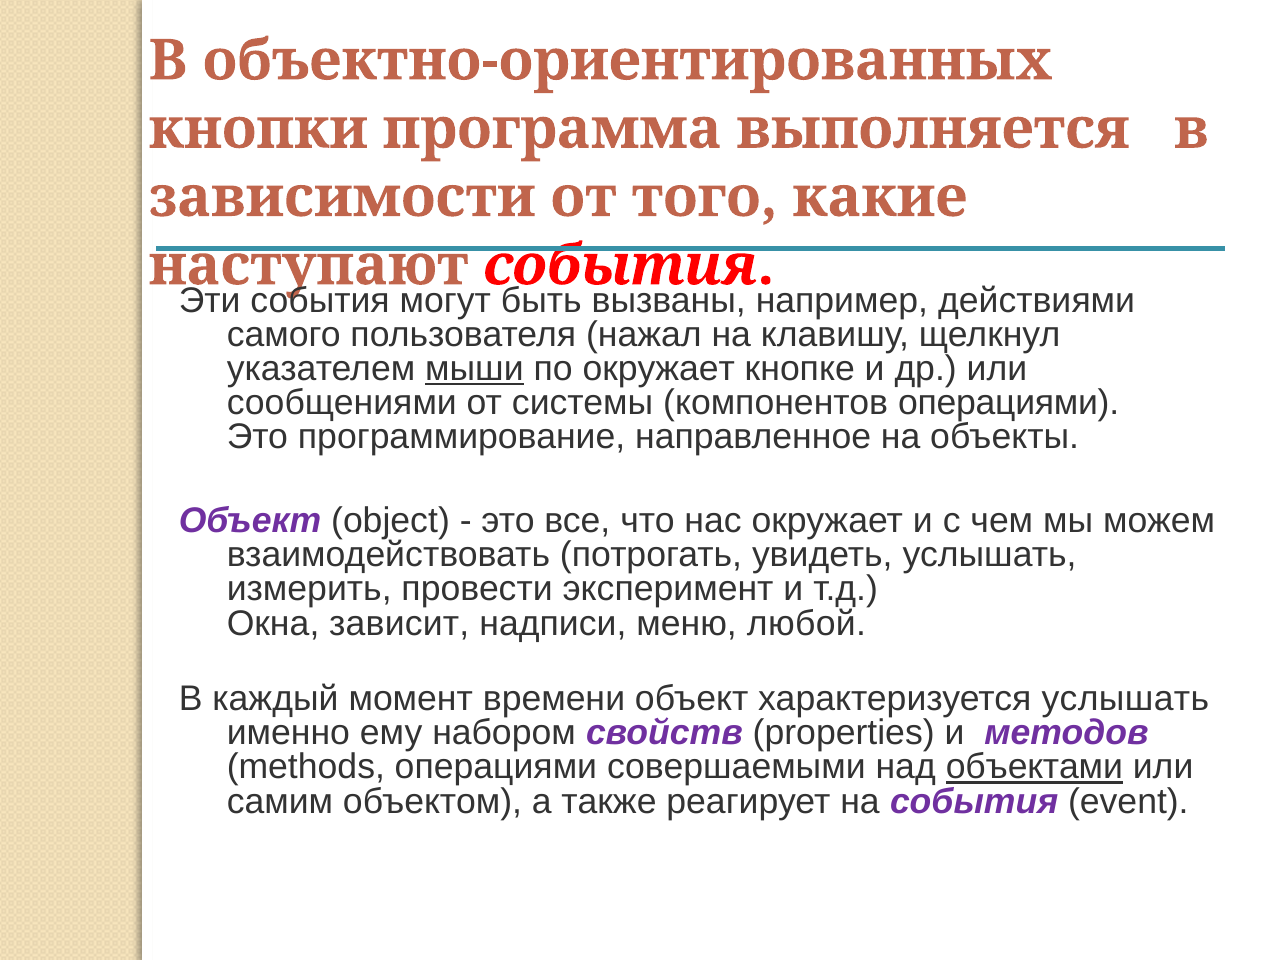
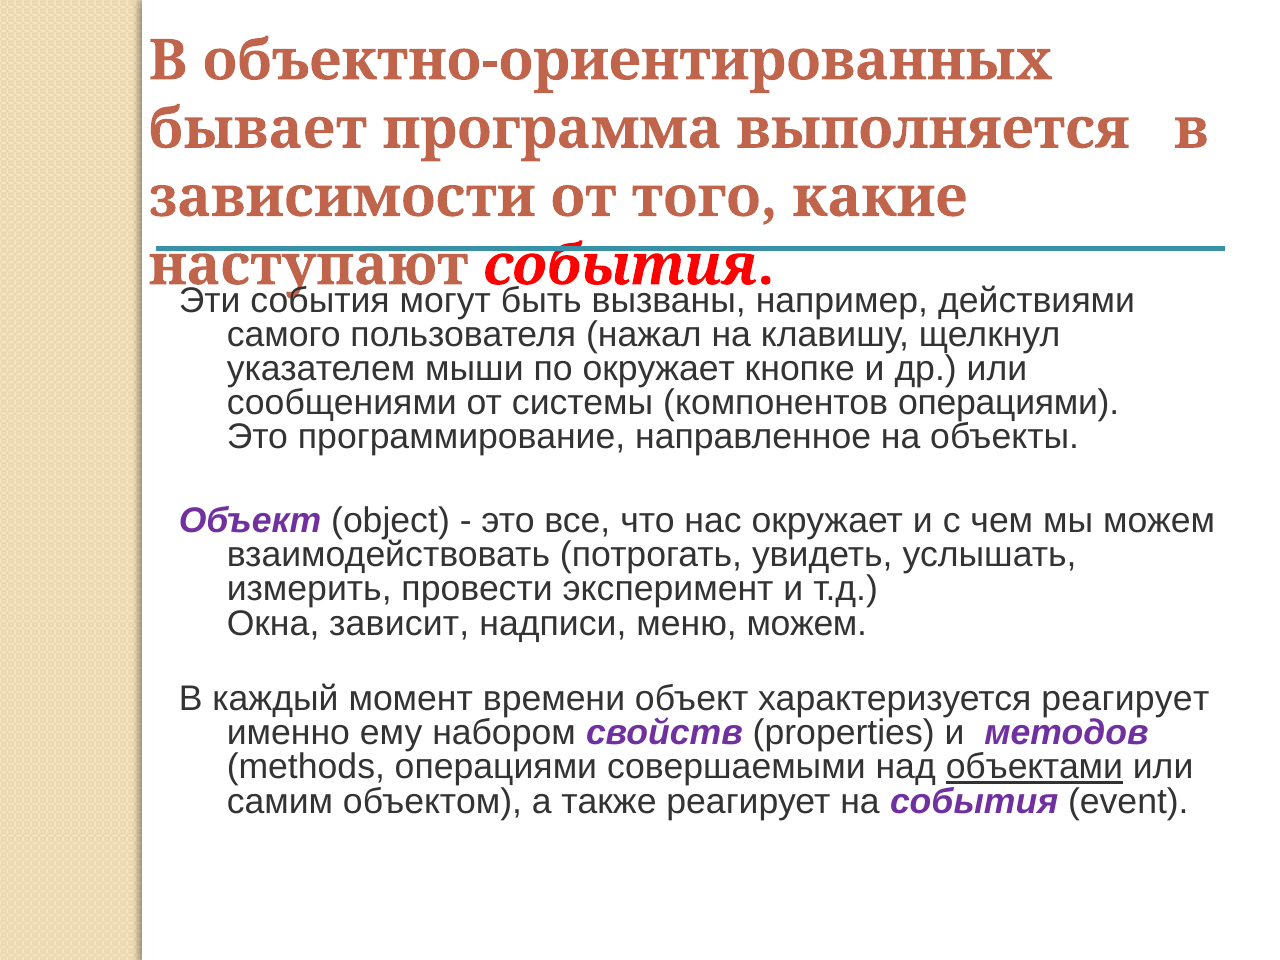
кнопки: кнопки -> бывает
мыши underline: present -> none
меню любой: любой -> можем
характеризуется услышать: услышать -> реагирует
